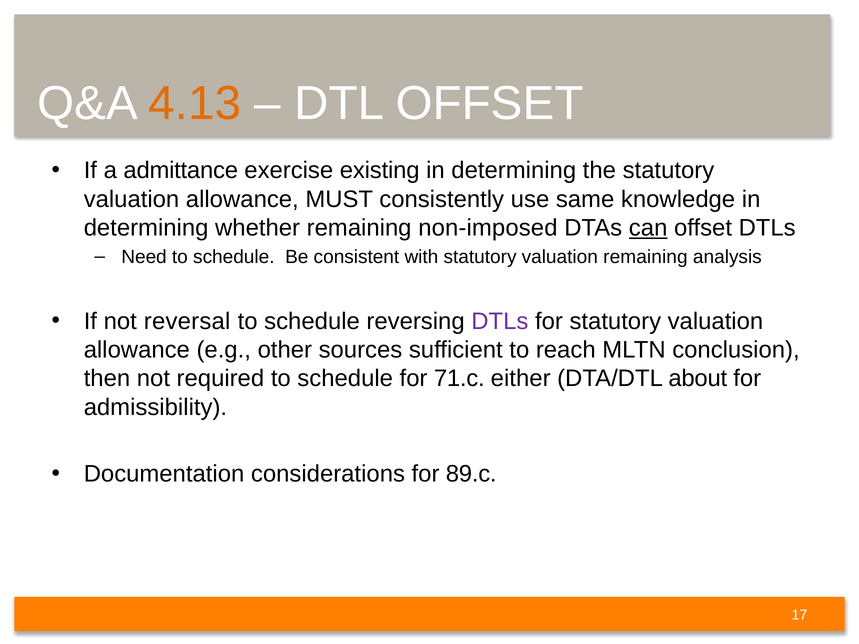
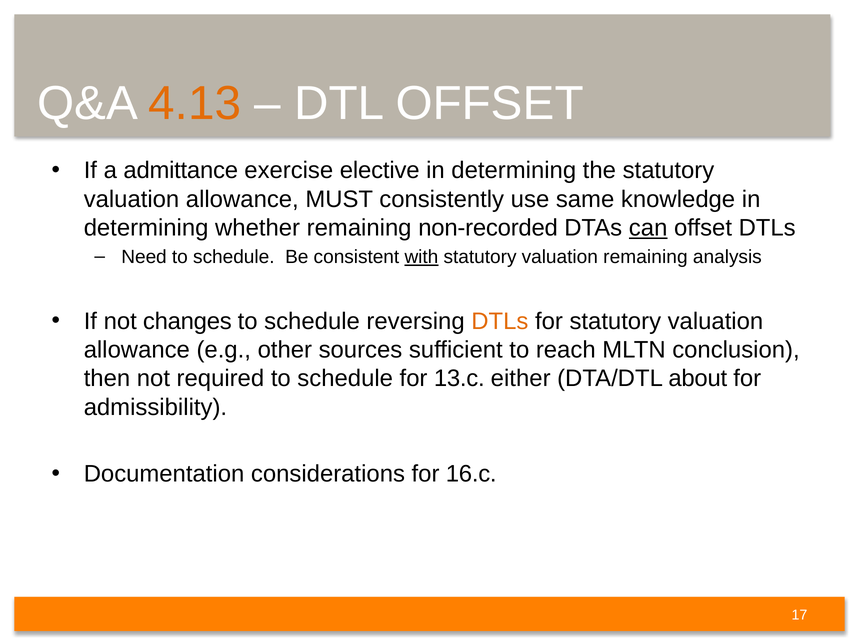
existing: existing -> elective
non-imposed: non-imposed -> non-recorded
with underline: none -> present
reversal: reversal -> changes
DTLs at (500, 321) colour: purple -> orange
71.c: 71.c -> 13.c
89.c: 89.c -> 16.c
